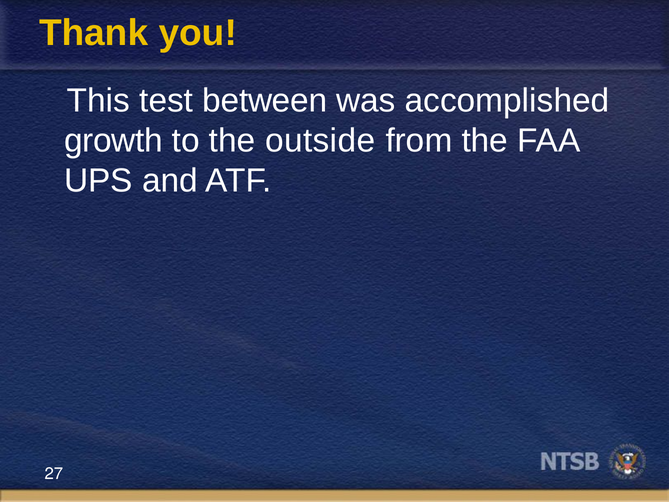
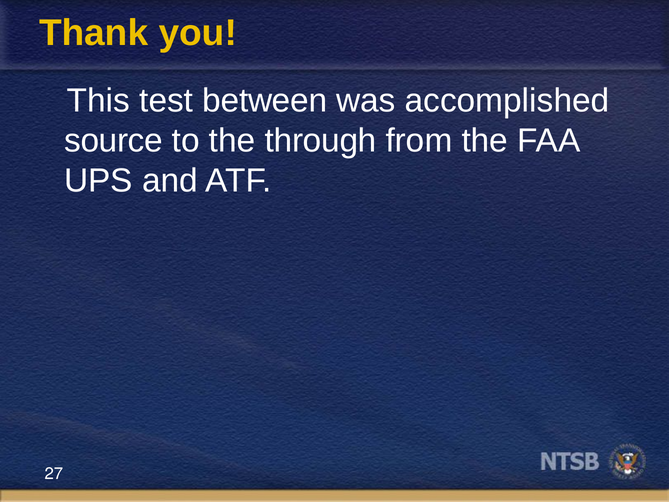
growth: growth -> source
outside: outside -> through
